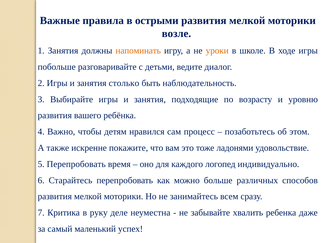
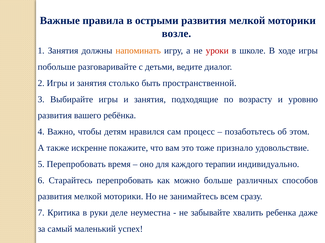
уроки colour: orange -> red
наблюдательность: наблюдательность -> пространственной
ладонями: ладонями -> признало
логопед: логопед -> терапии
руку: руку -> руки
